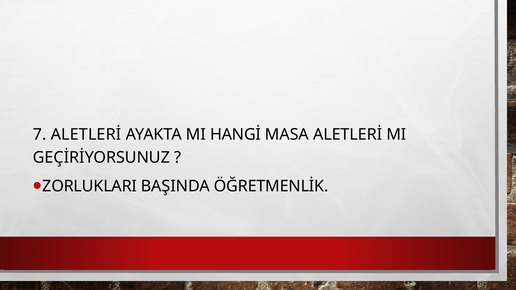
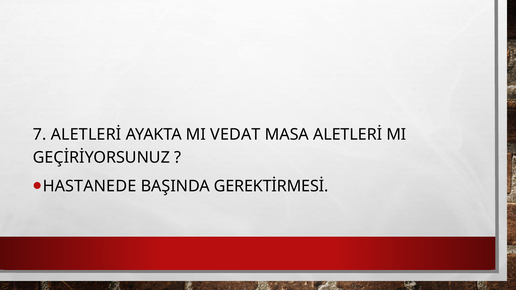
HANGİ: HANGİ -> VEDAT
ZORLUKLARI: ZORLUKLARI -> HASTANEDE
ÖĞRETMENLİK: ÖĞRETMENLİK -> GEREKTİRMESİ
